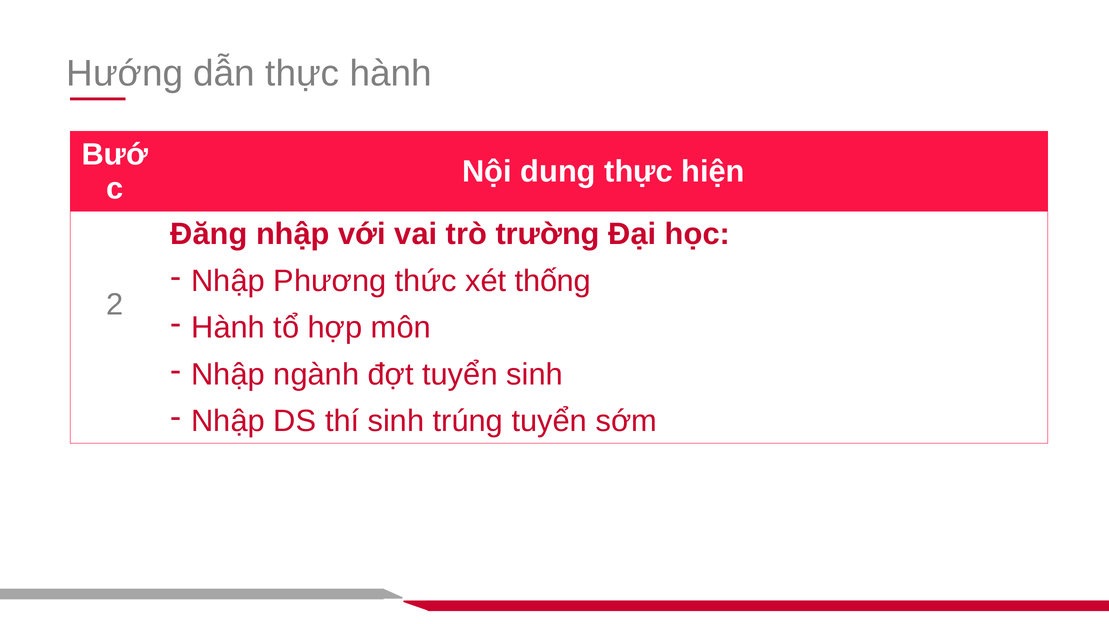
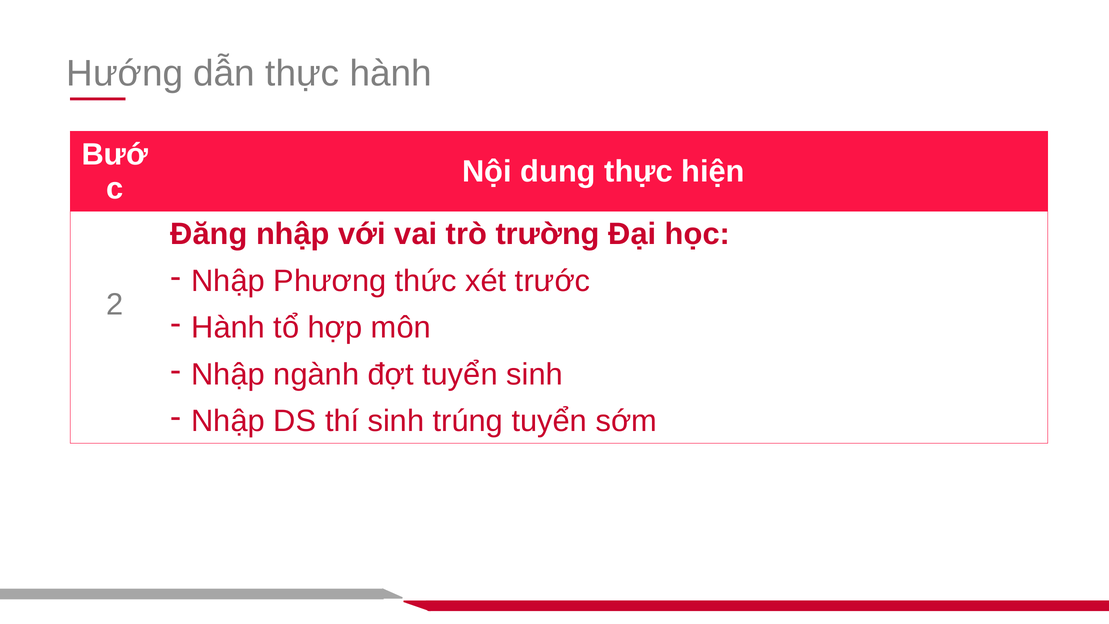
thống: thống -> trước
